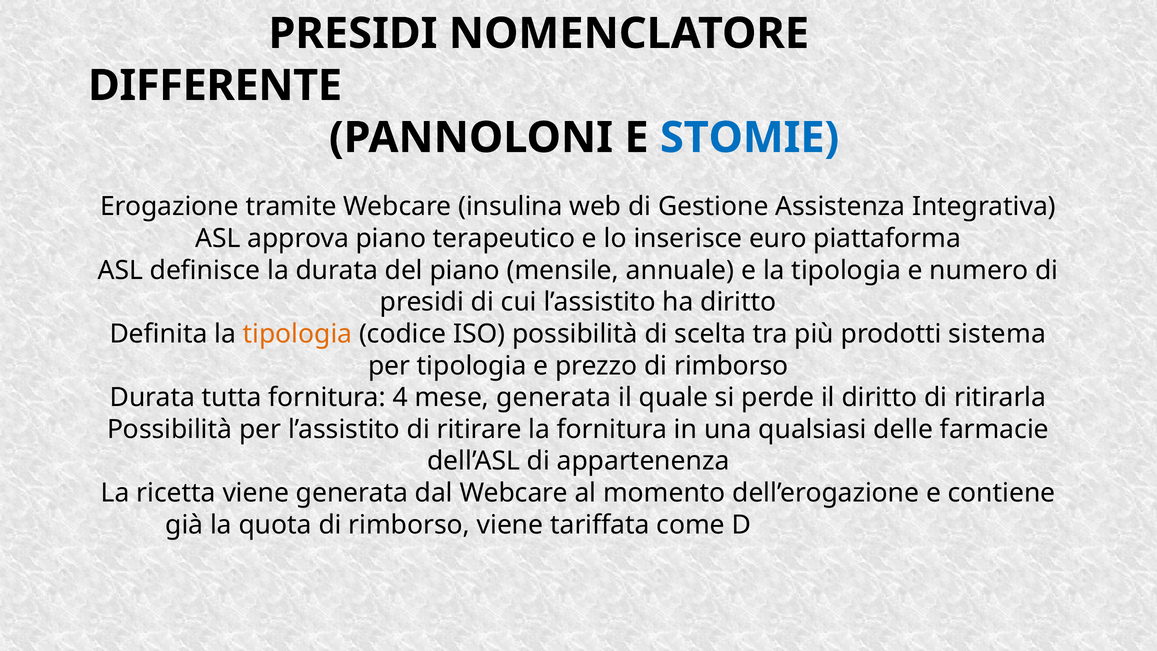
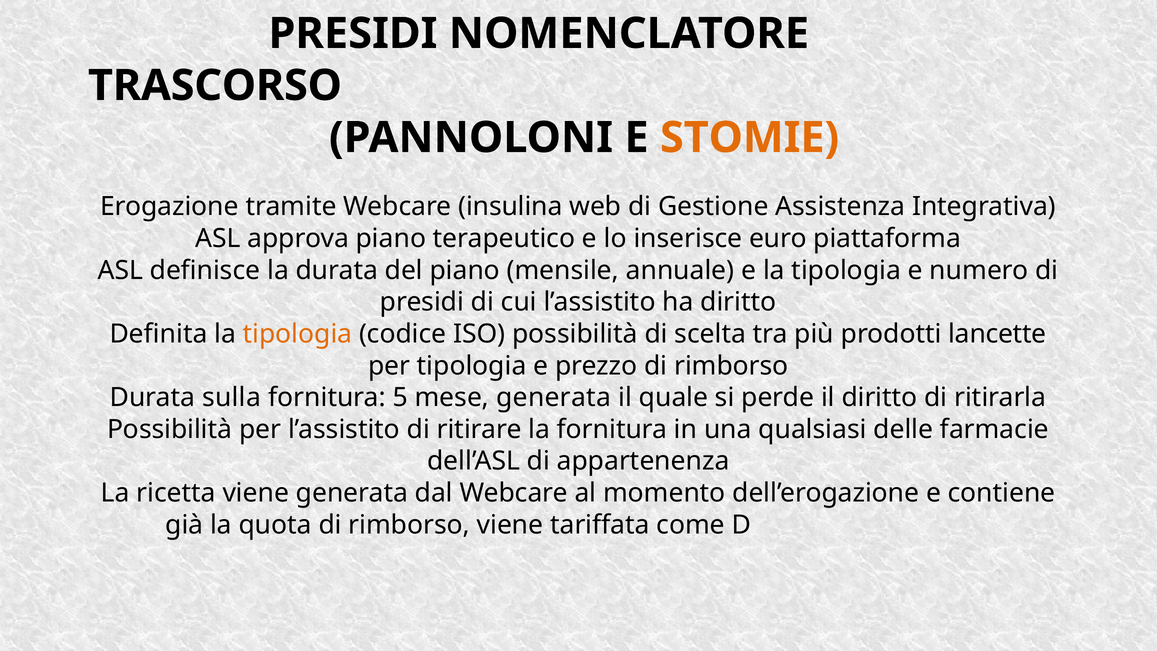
DIFFERENTE: DIFFERENTE -> TRASCORSO
STOMIE colour: blue -> orange
sistema: sistema -> lancette
tutta: tutta -> sulla
4: 4 -> 5
